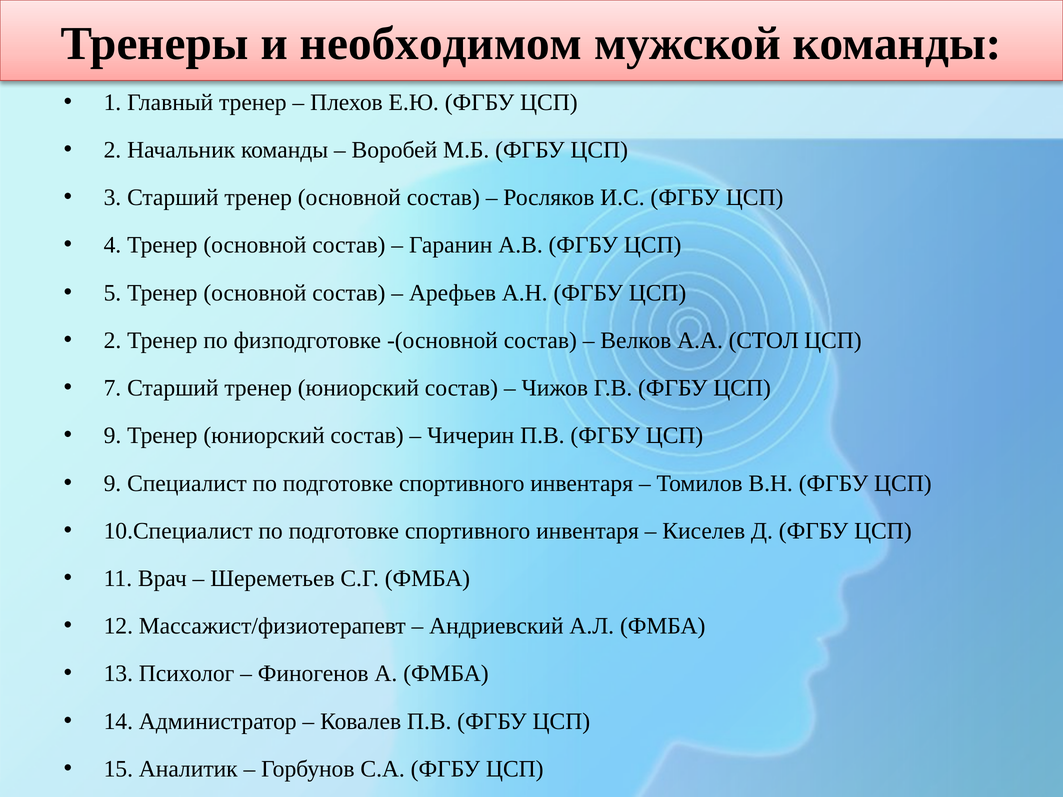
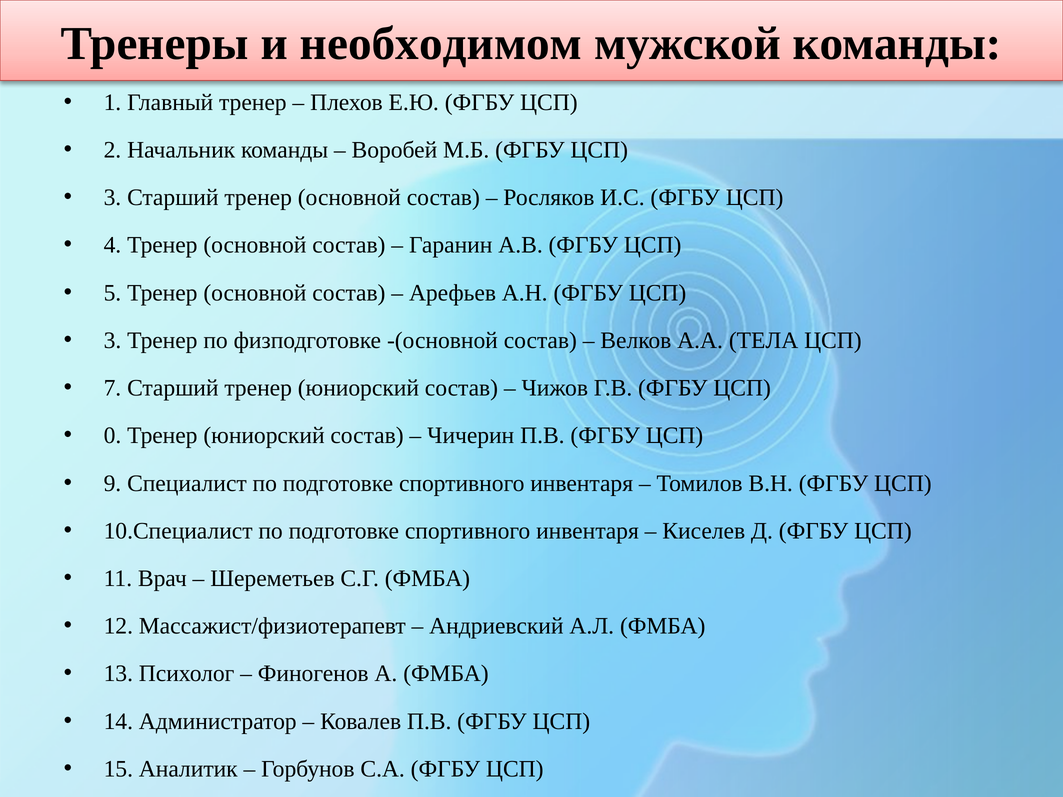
2 at (112, 340): 2 -> 3
СТОЛ: СТОЛ -> ТЕЛА
9 at (112, 436): 9 -> 0
